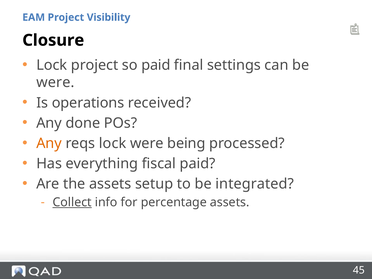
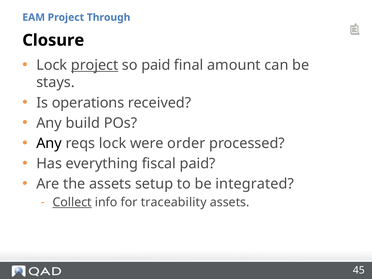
Visibility: Visibility -> Through
project at (95, 65) underline: none -> present
settings: settings -> amount
were at (55, 82): were -> stays
done: done -> build
Any at (49, 143) colour: orange -> black
being: being -> order
percentage: percentage -> traceability
